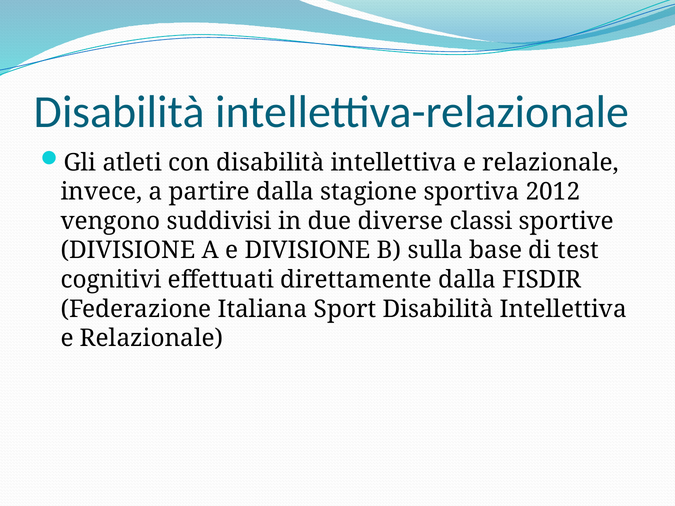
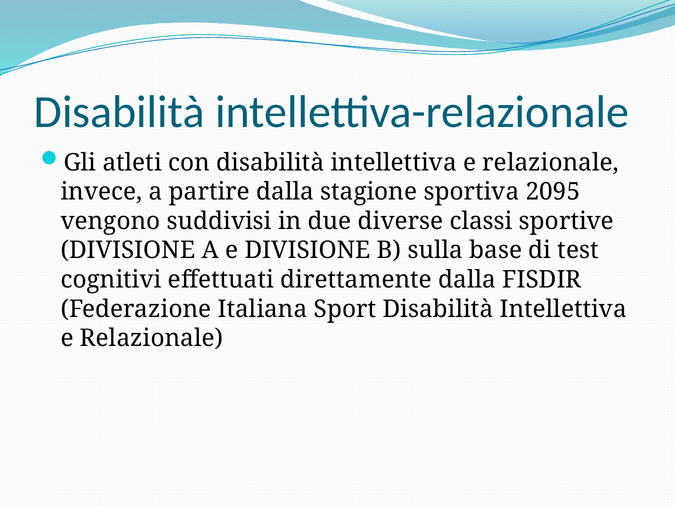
2012: 2012 -> 2095
